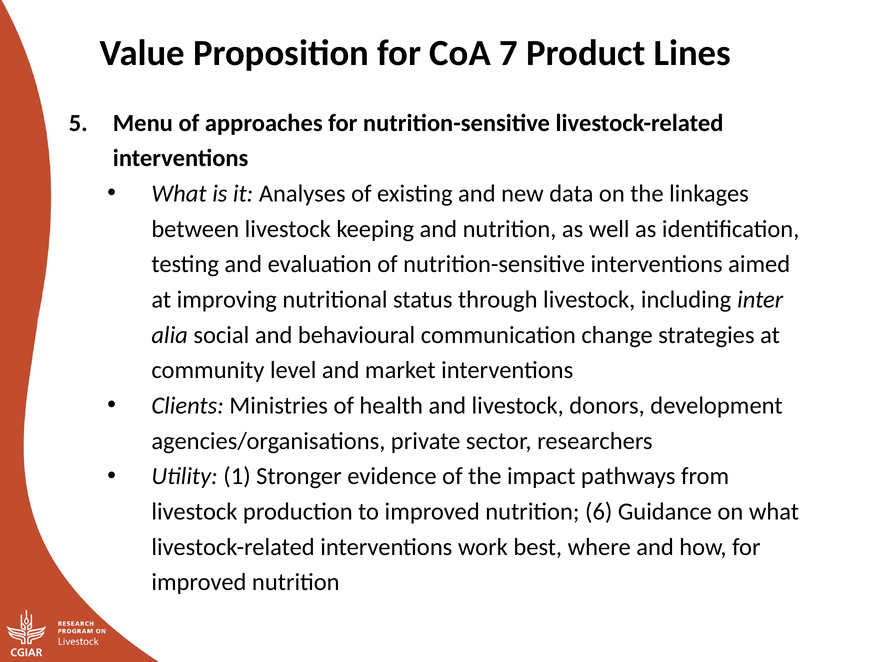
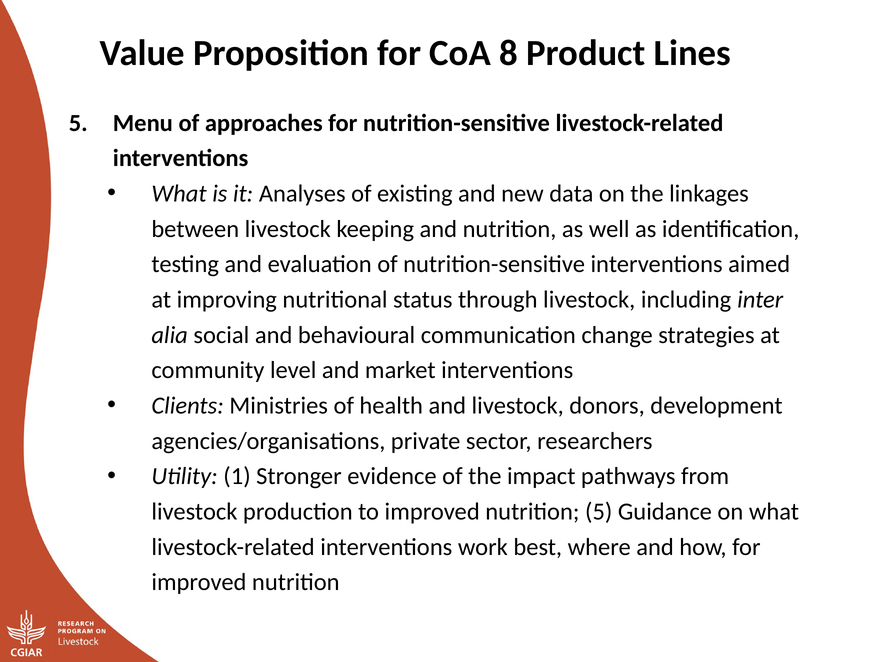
7: 7 -> 8
nutrition 6: 6 -> 5
